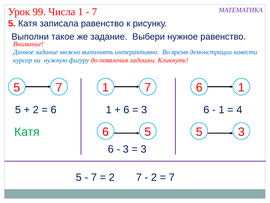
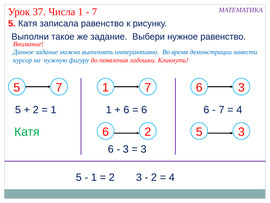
99: 99 -> 37
6 1: 1 -> 3
6 at (54, 110): 6 -> 1
3 at (144, 110): 3 -> 6
1 at (222, 110): 1 -> 7
6 5: 5 -> 2
7 at (94, 177): 7 -> 1
2 7: 7 -> 3
7 at (172, 177): 7 -> 4
